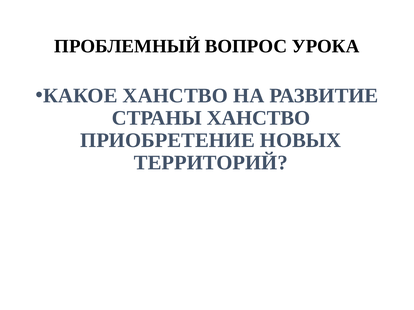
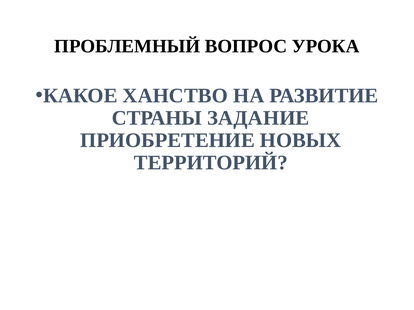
СТРАНЫ ХАНСТВО: ХАНСТВО -> ЗАДАНИЕ
